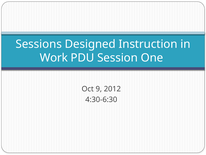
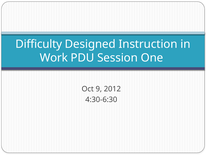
Sessions: Sessions -> Difficulty
